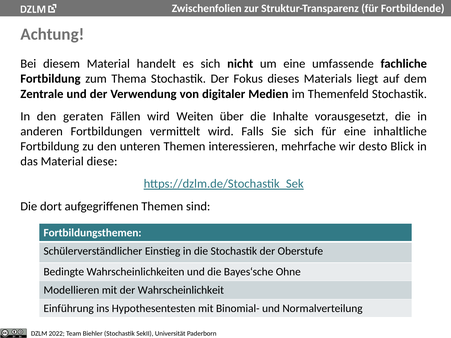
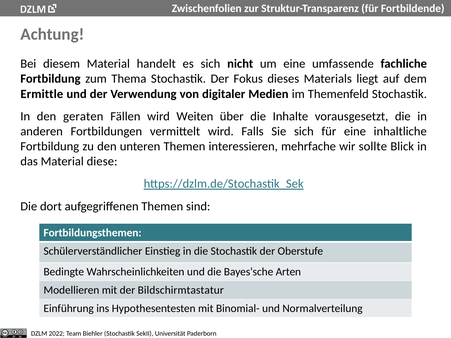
Zentrale: Zentrale -> Ermittle
desto: desto -> sollte
Ohne: Ohne -> Arten
Wahrscheinlichkeit: Wahrscheinlichkeit -> Bildschirmtastatur
